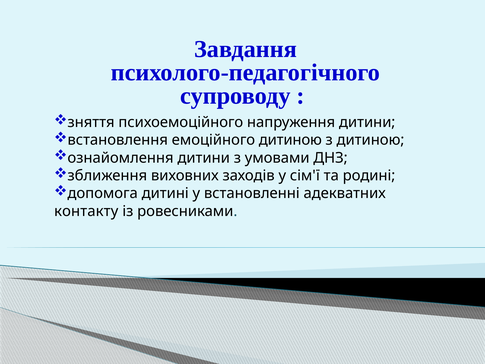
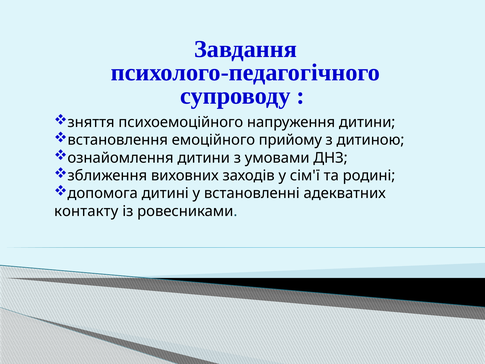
емоційного дитиною: дитиною -> прийому
